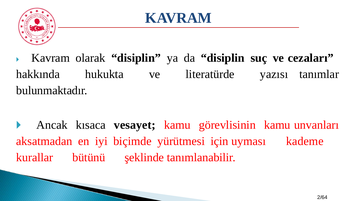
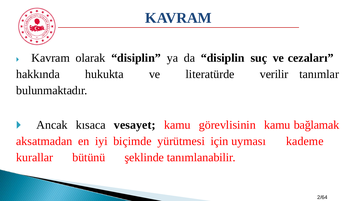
yazısı: yazısı -> verilir
unvanları: unvanları -> bağlamak
